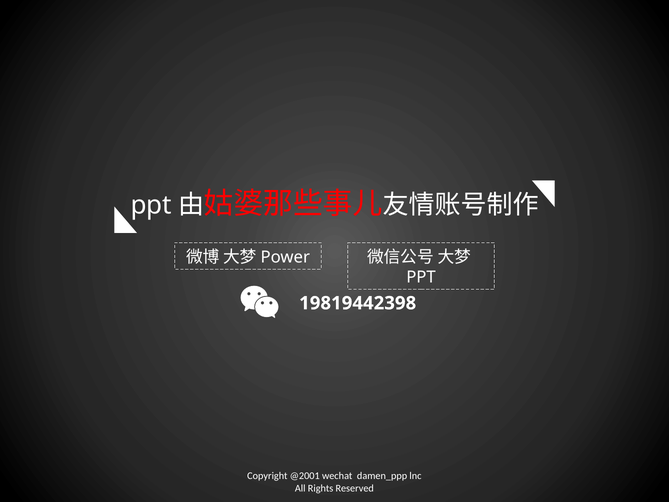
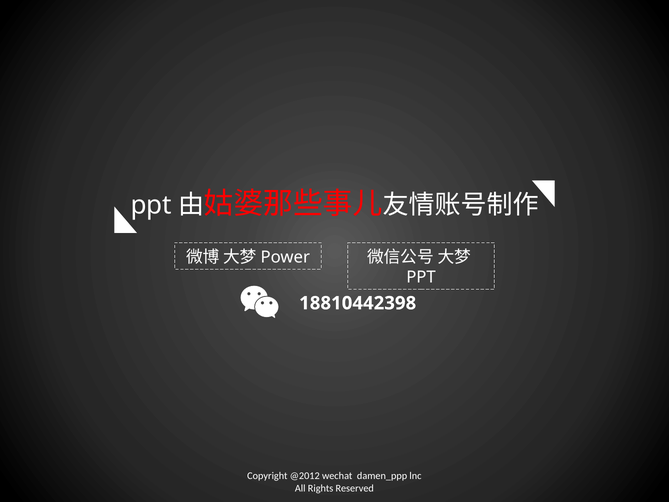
19819442398: 19819442398 -> 18810442398
@2001: @2001 -> @2012
